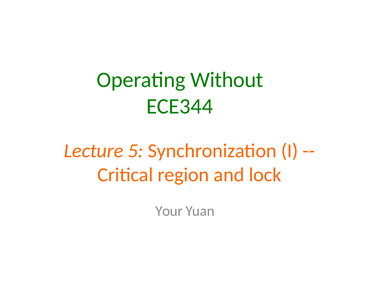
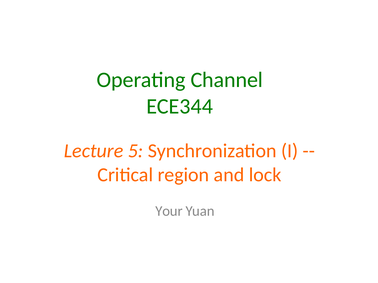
Without: Without -> Channel
